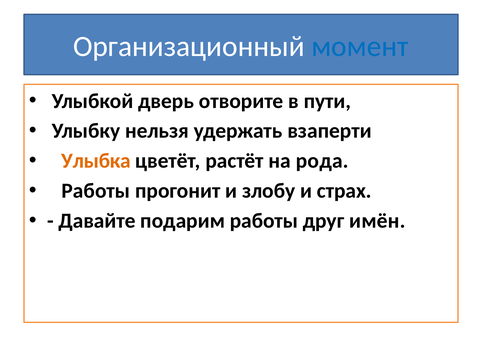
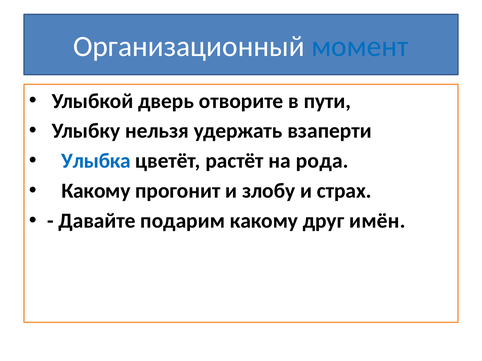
Улыбка colour: orange -> blue
Работы at (96, 191): Работы -> Какому
подарим работы: работы -> какому
